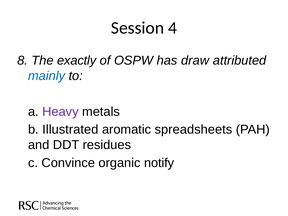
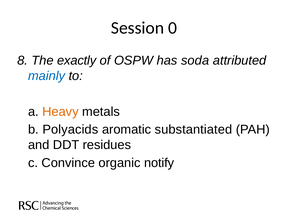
4: 4 -> 0
draw: draw -> soda
Heavy colour: purple -> orange
Illustrated: Illustrated -> Polyacids
spreadsheets: spreadsheets -> substantiated
